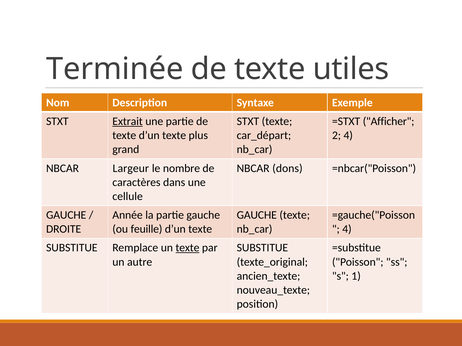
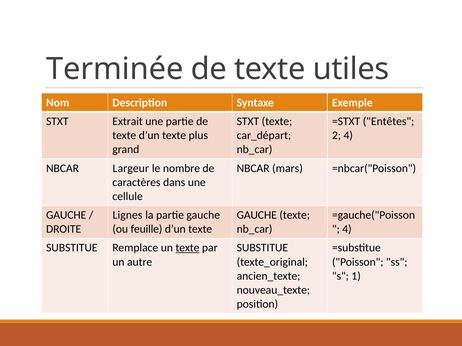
Extrait underline: present -> none
Afficher: Afficher -> Entêtes
dons: dons -> mars
Année: Année -> Lignes
